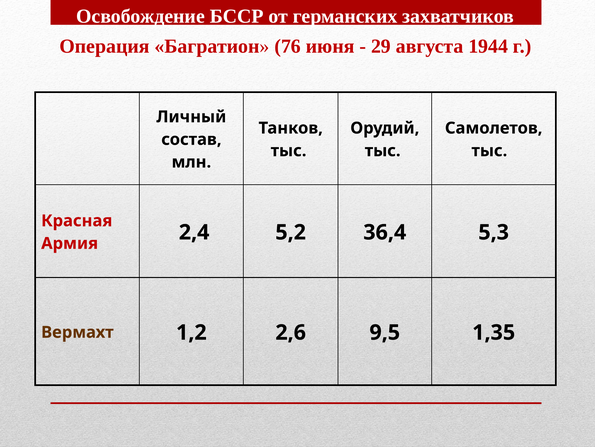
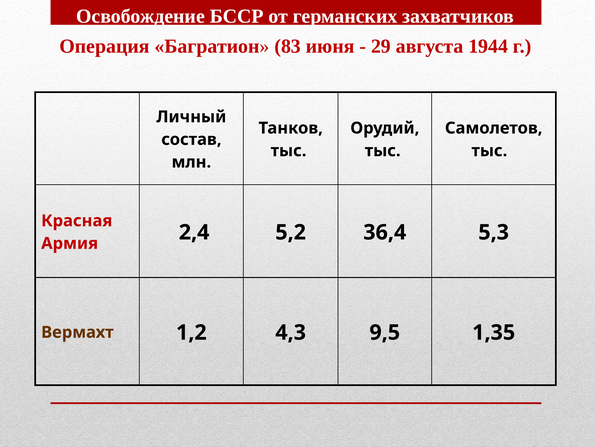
76: 76 -> 83
2,6: 2,6 -> 4,3
